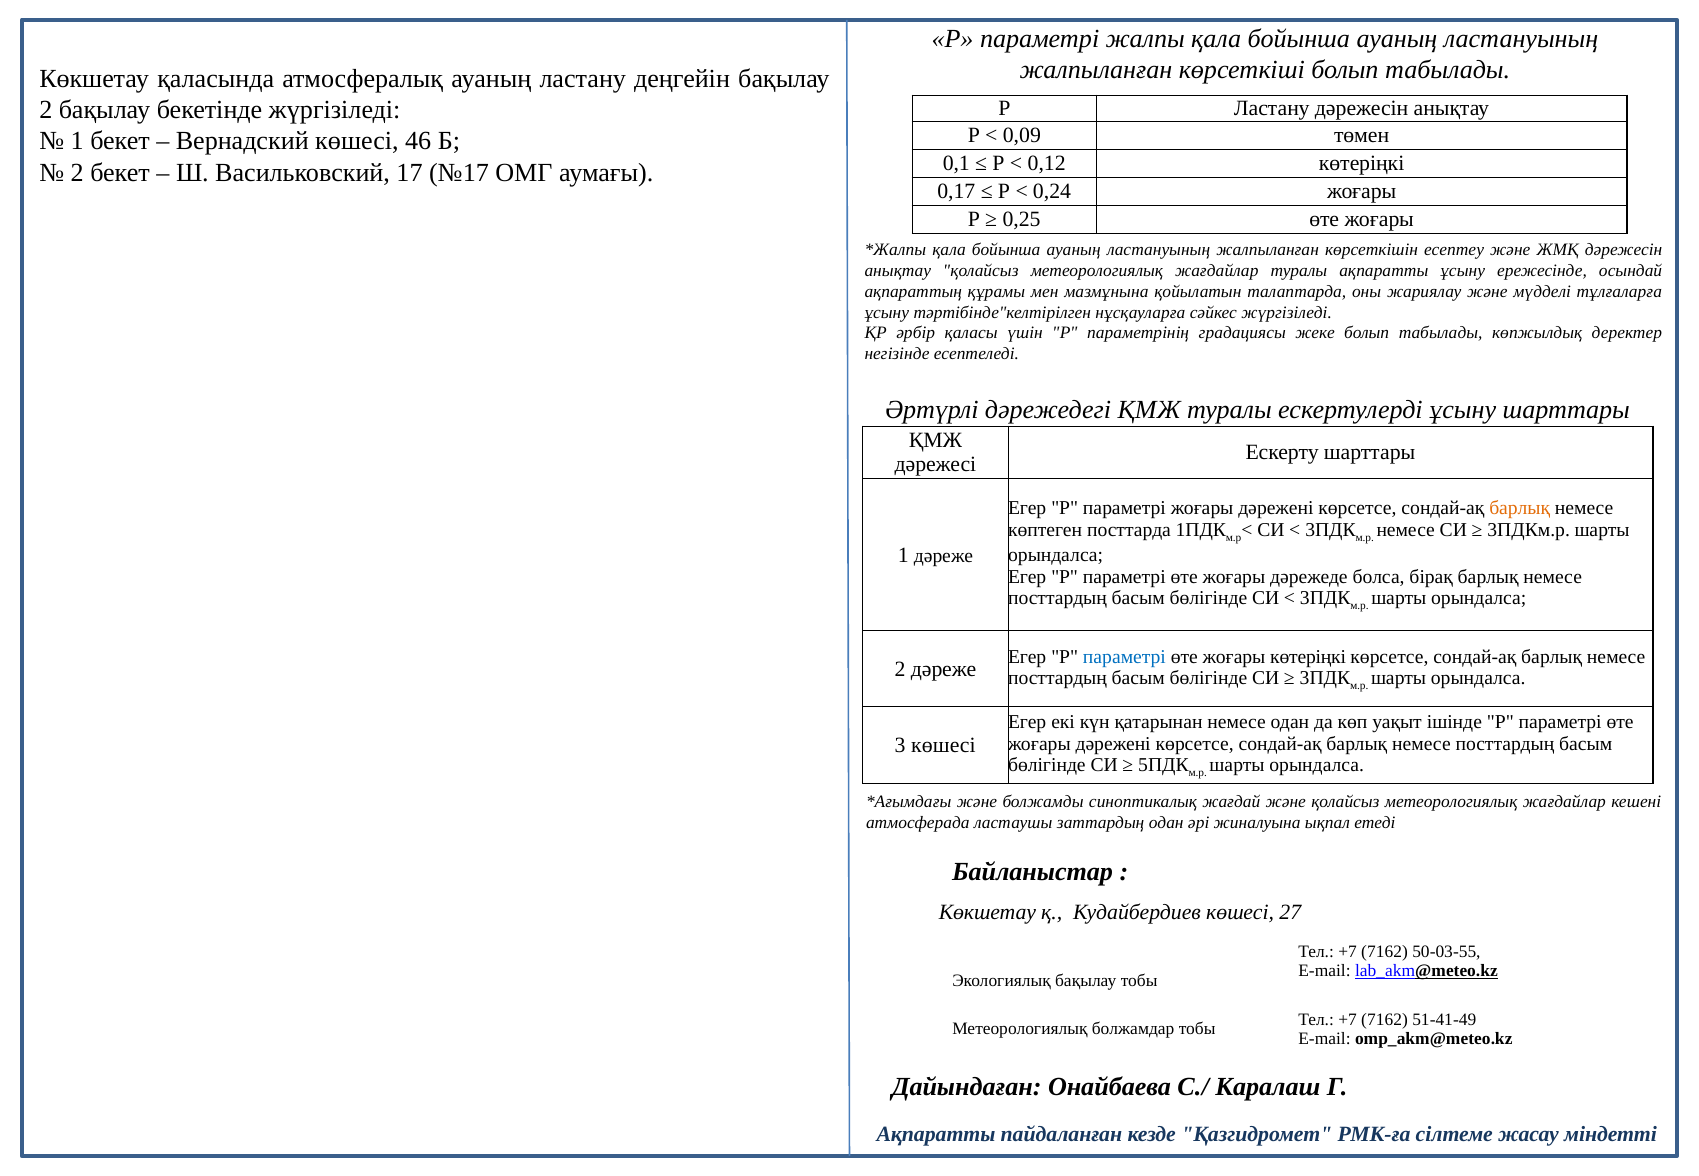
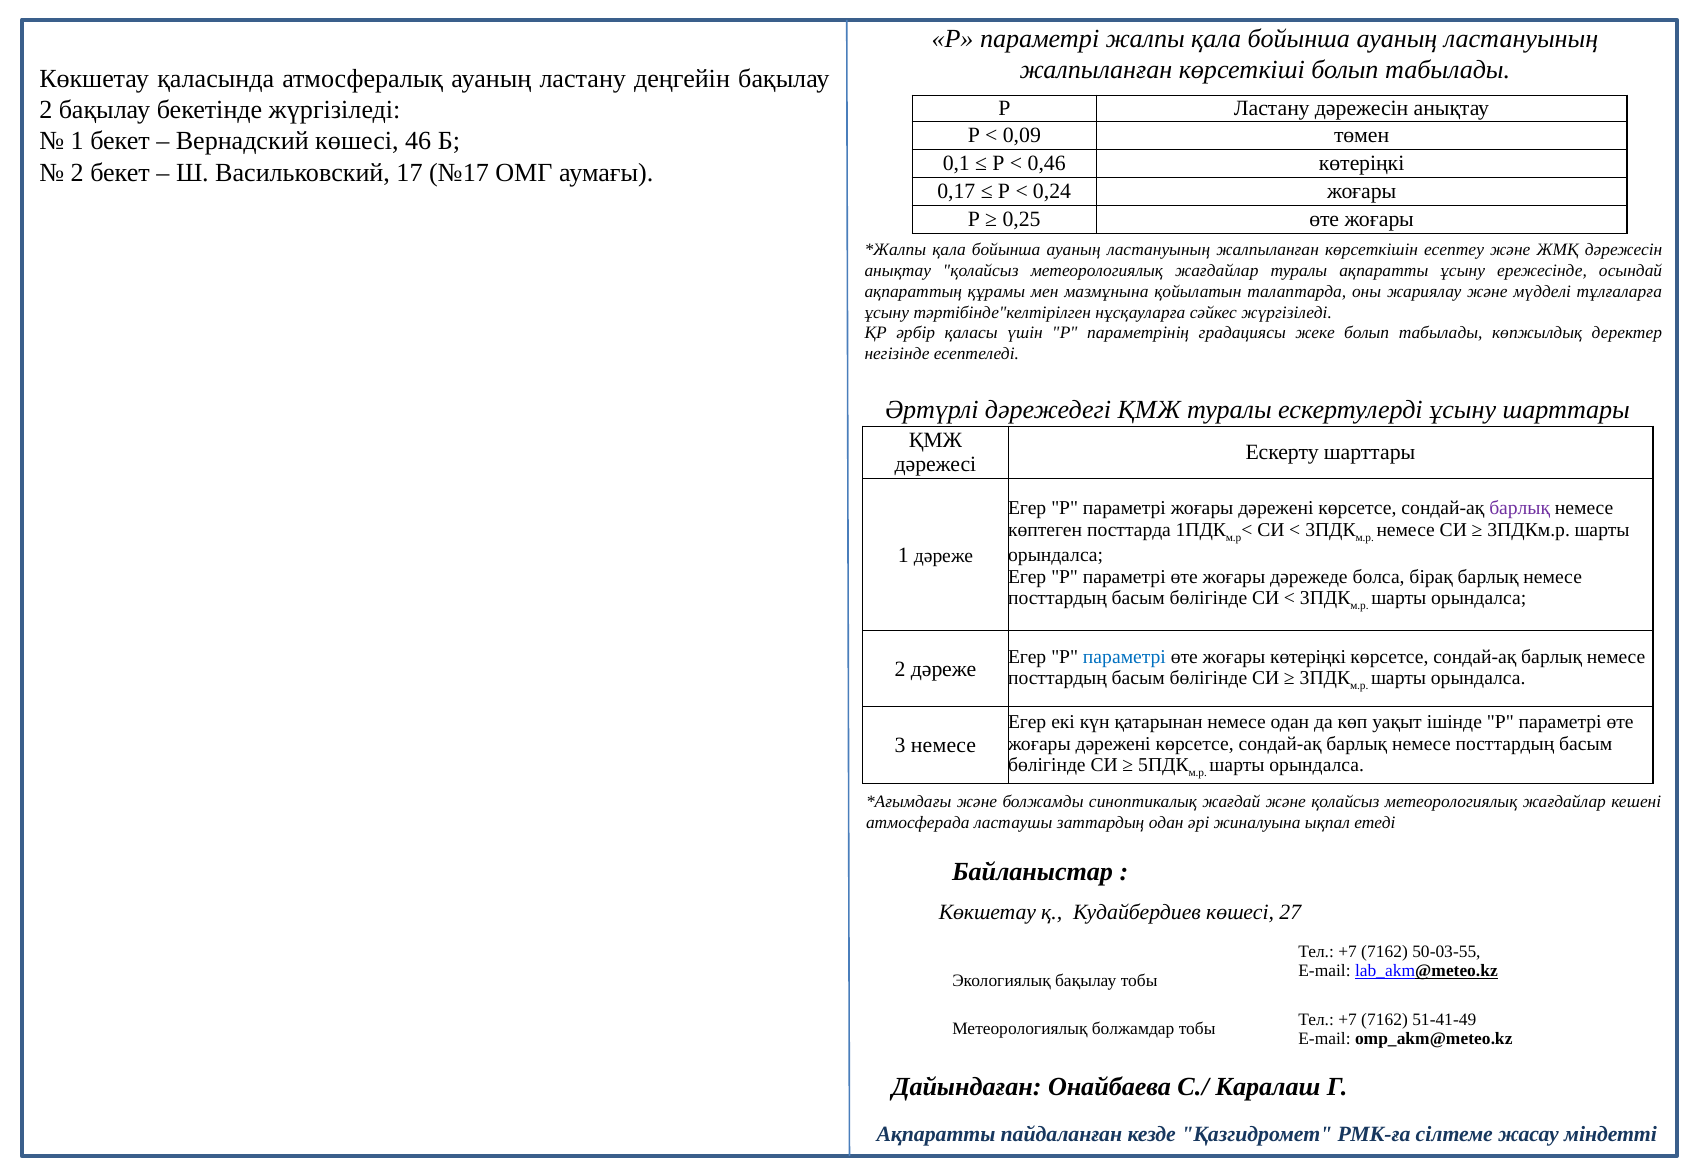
0,12: 0,12 -> 0,46
барлық at (1520, 508) colour: orange -> purple
3 көшесі: көшесі -> немесе
